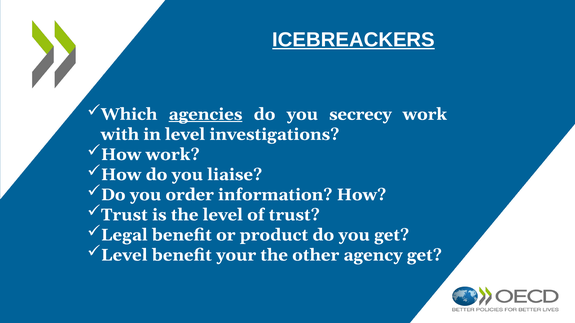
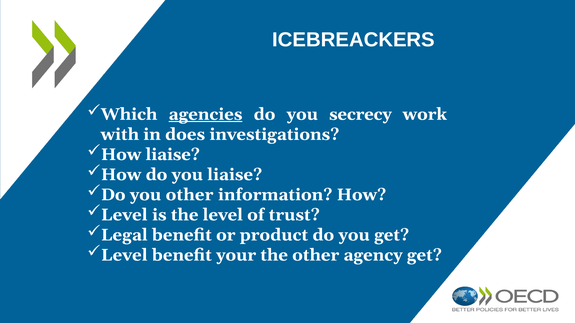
ICEBREACKERS underline: present -> none
in level: level -> does
How work: work -> liaise
you order: order -> other
Trust at (124, 215): Trust -> Level
